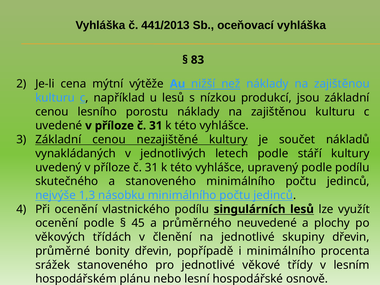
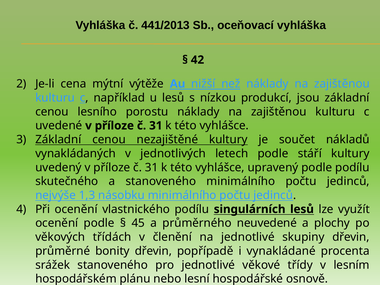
83: 83 -> 42
i minimálního: minimálního -> vynakládané
